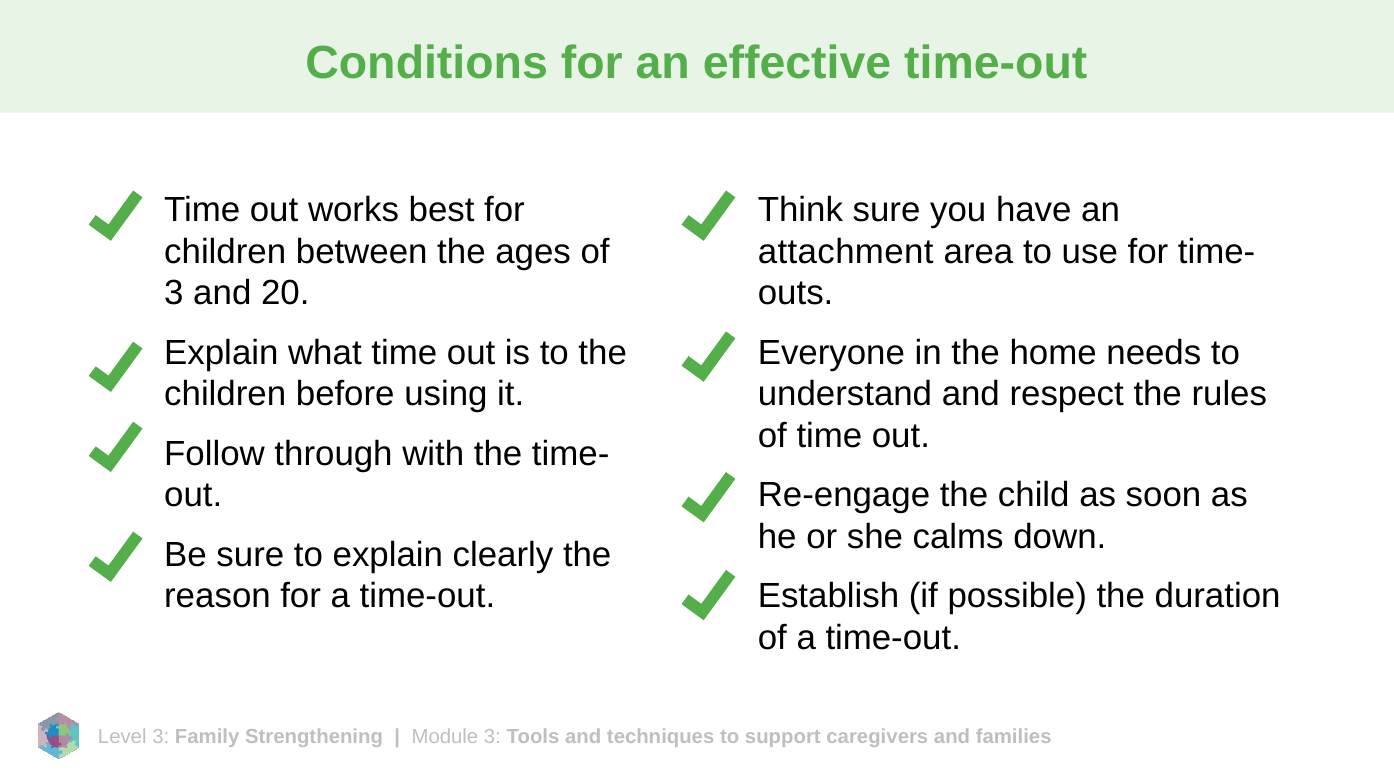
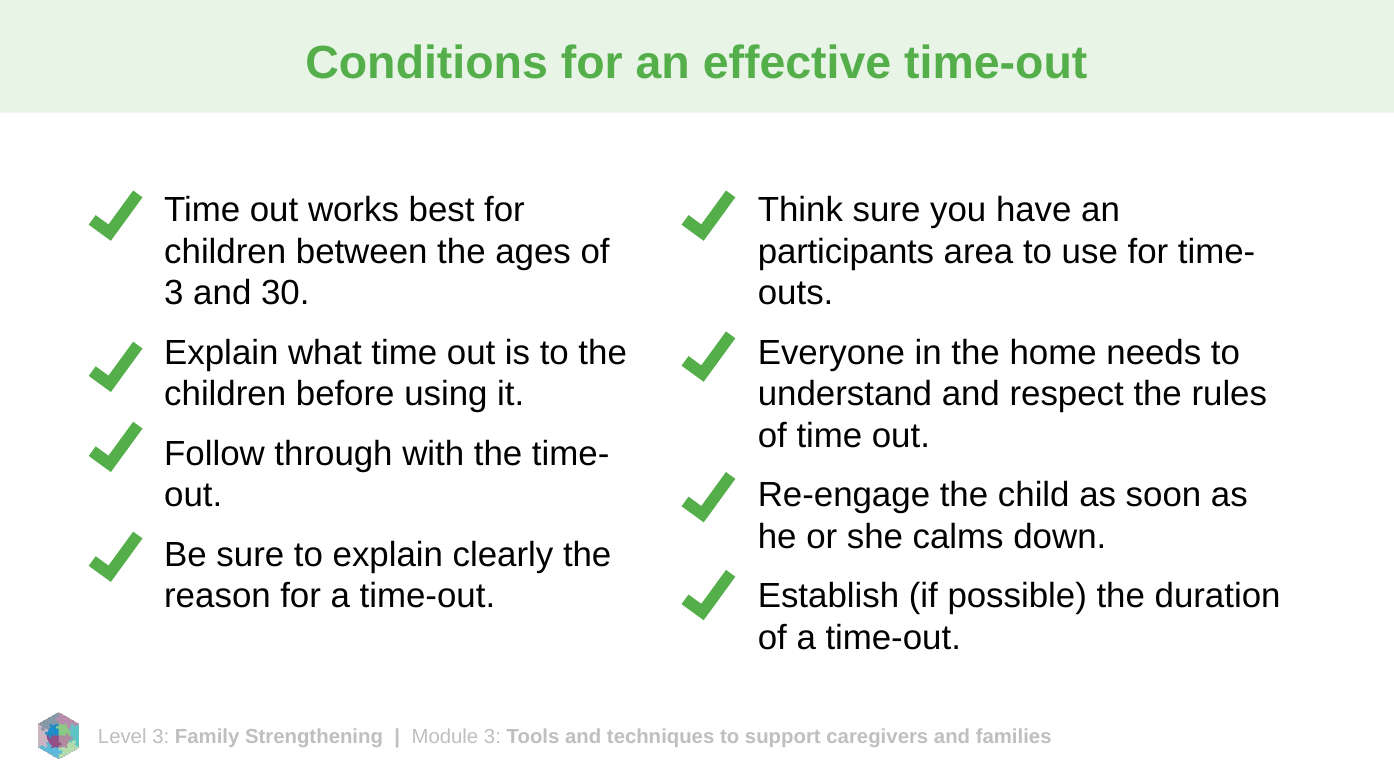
attachment: attachment -> participants
20: 20 -> 30
